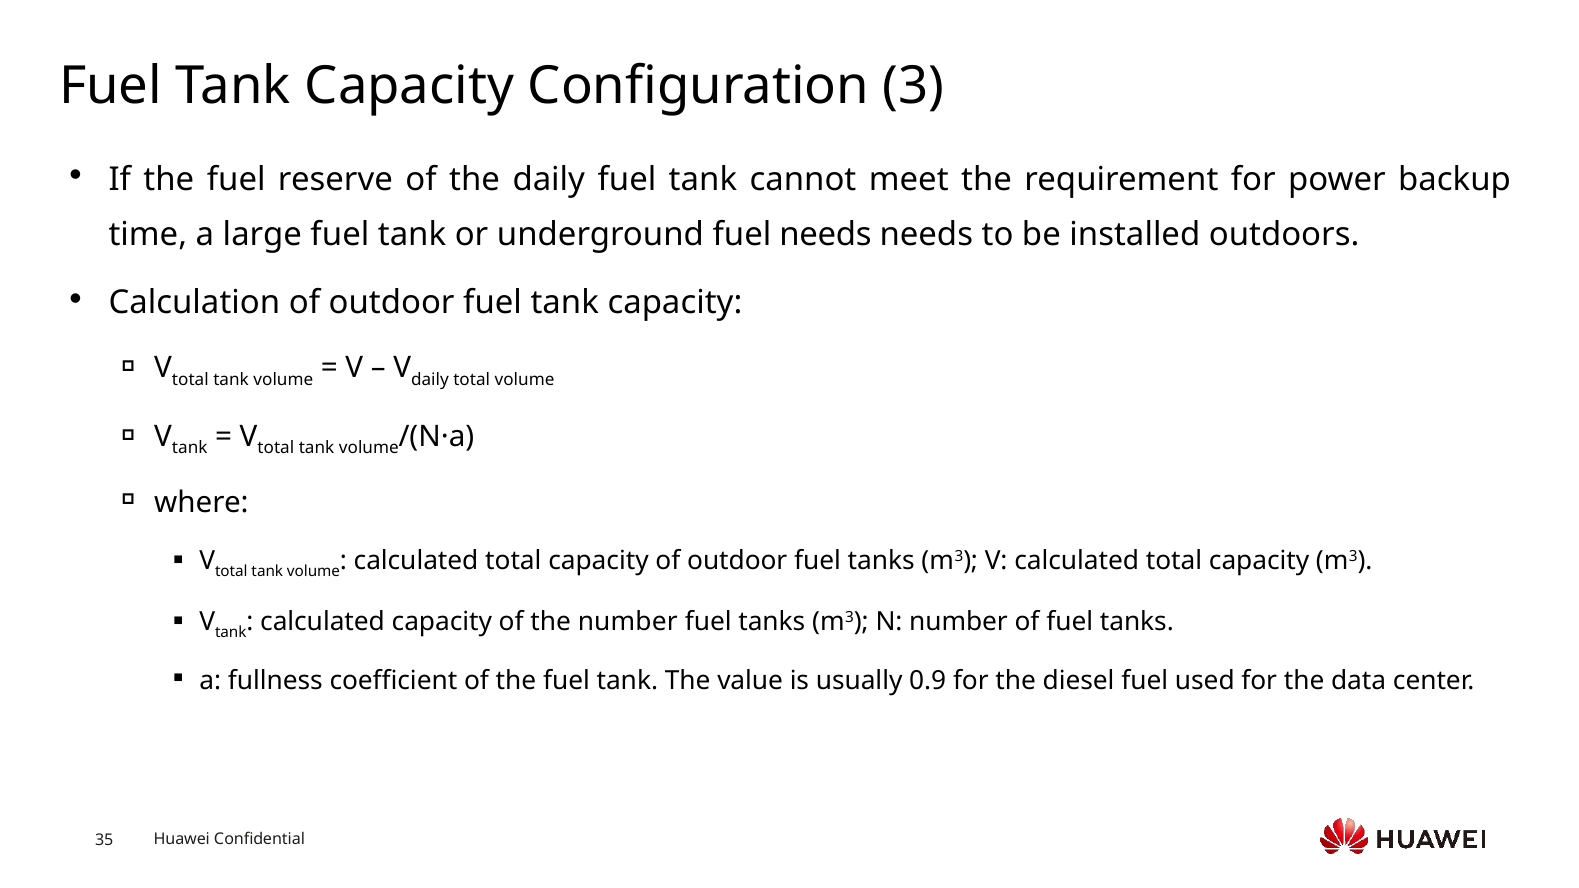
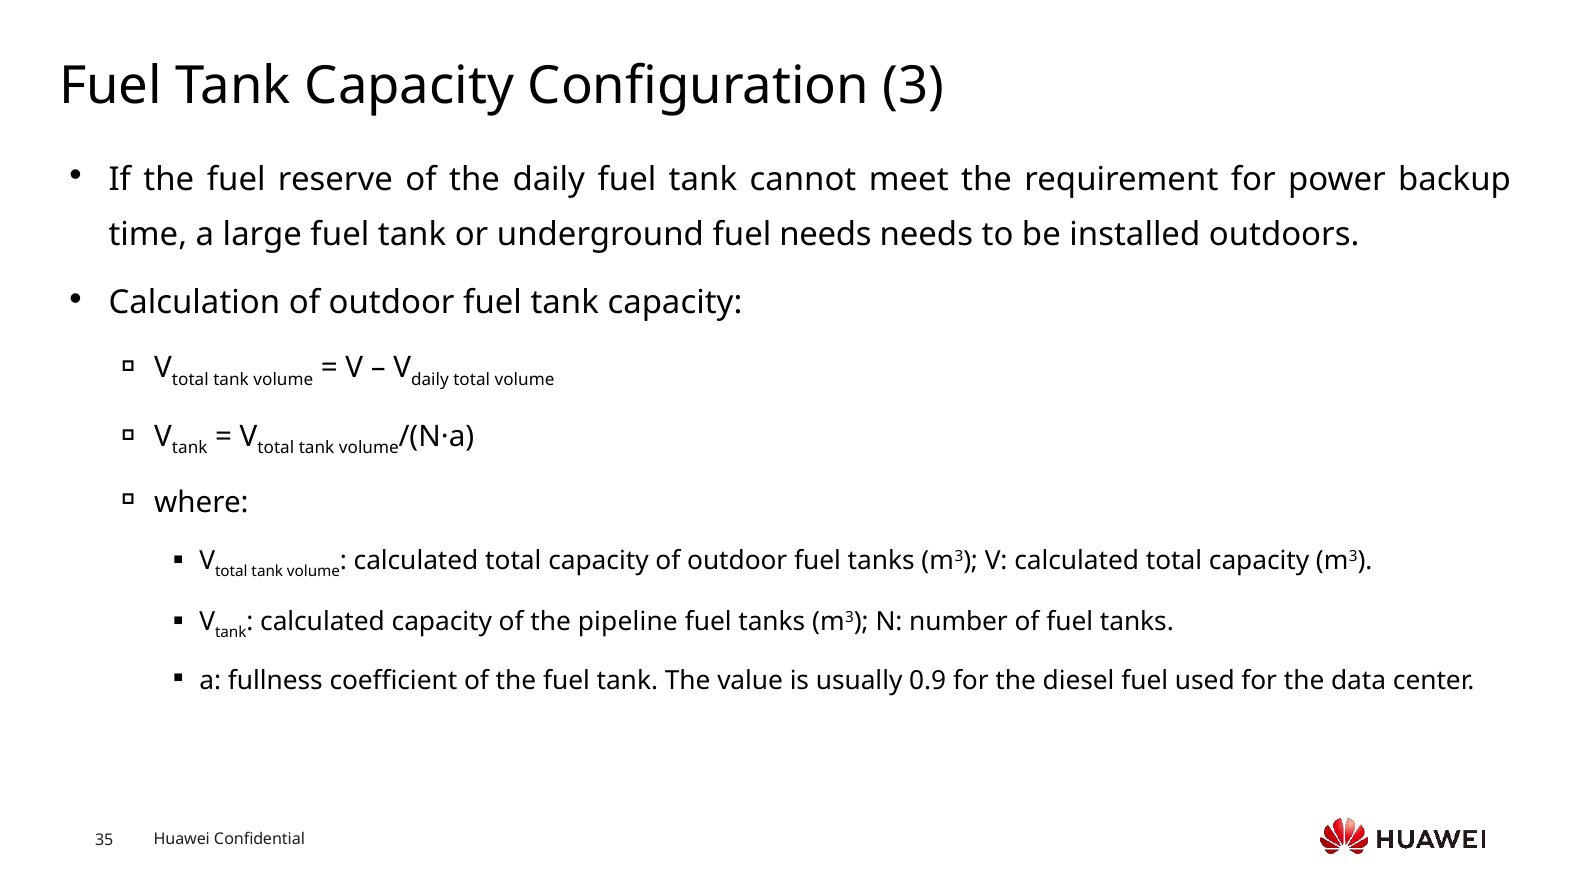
the number: number -> pipeline
